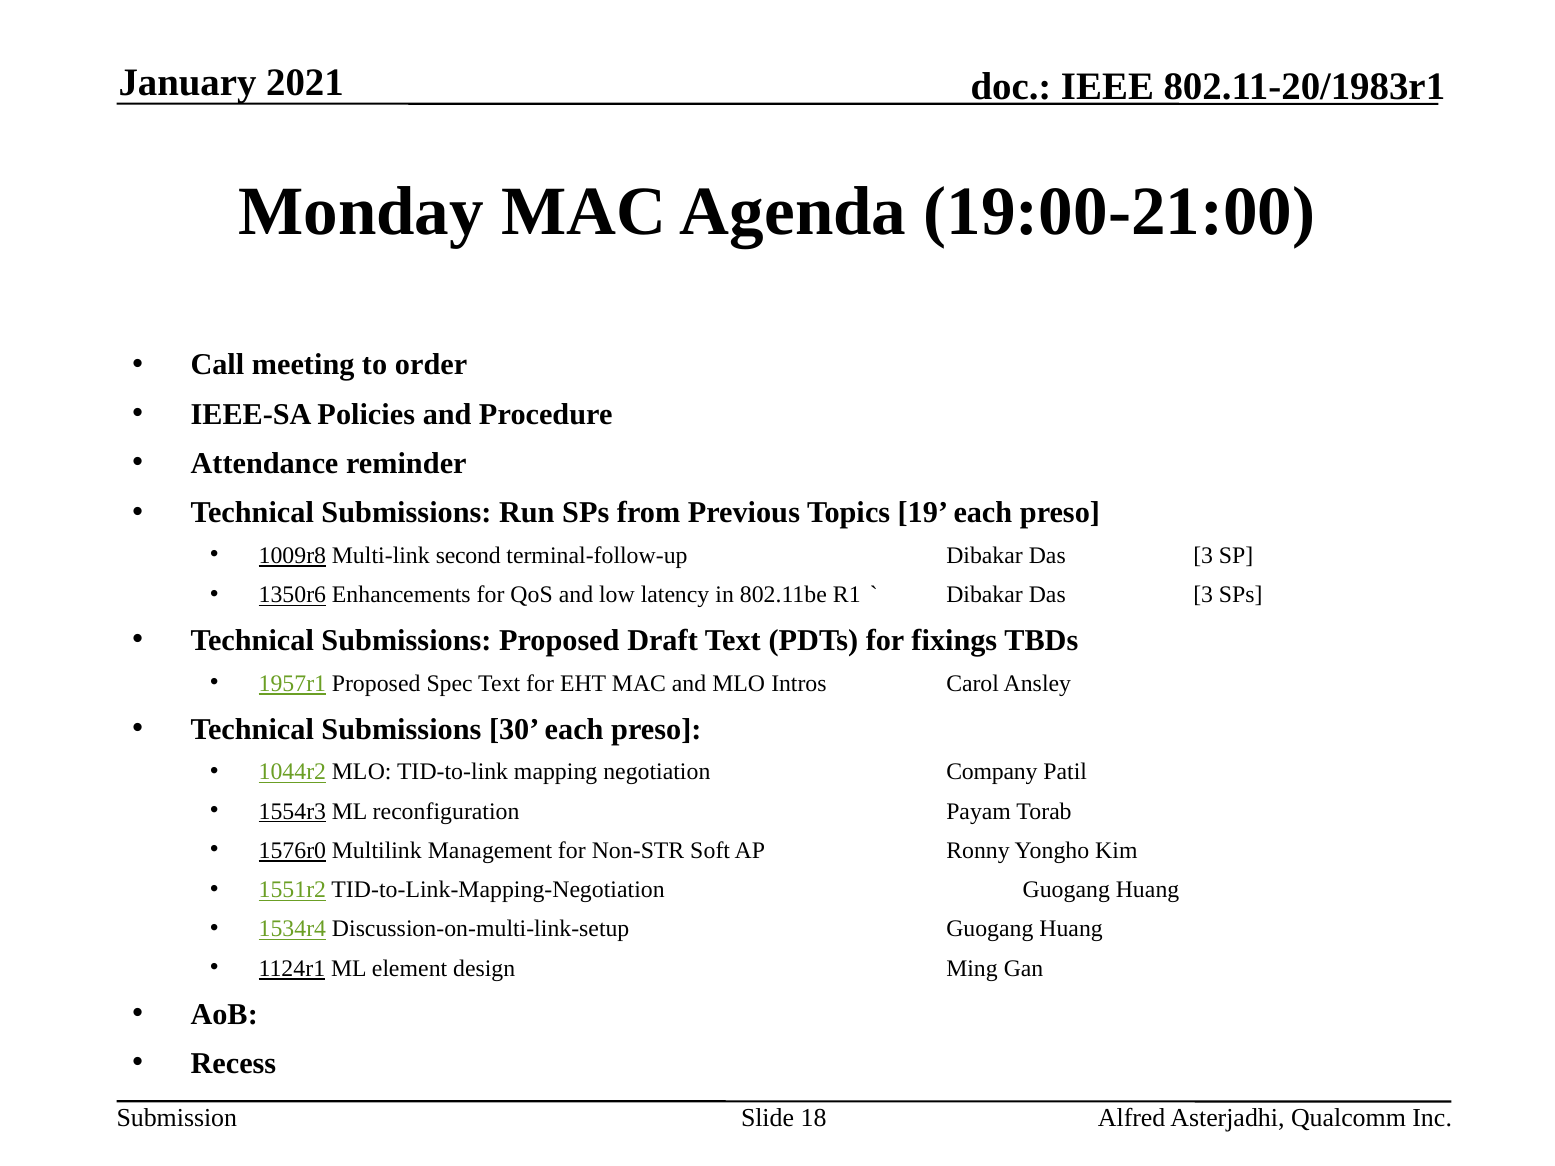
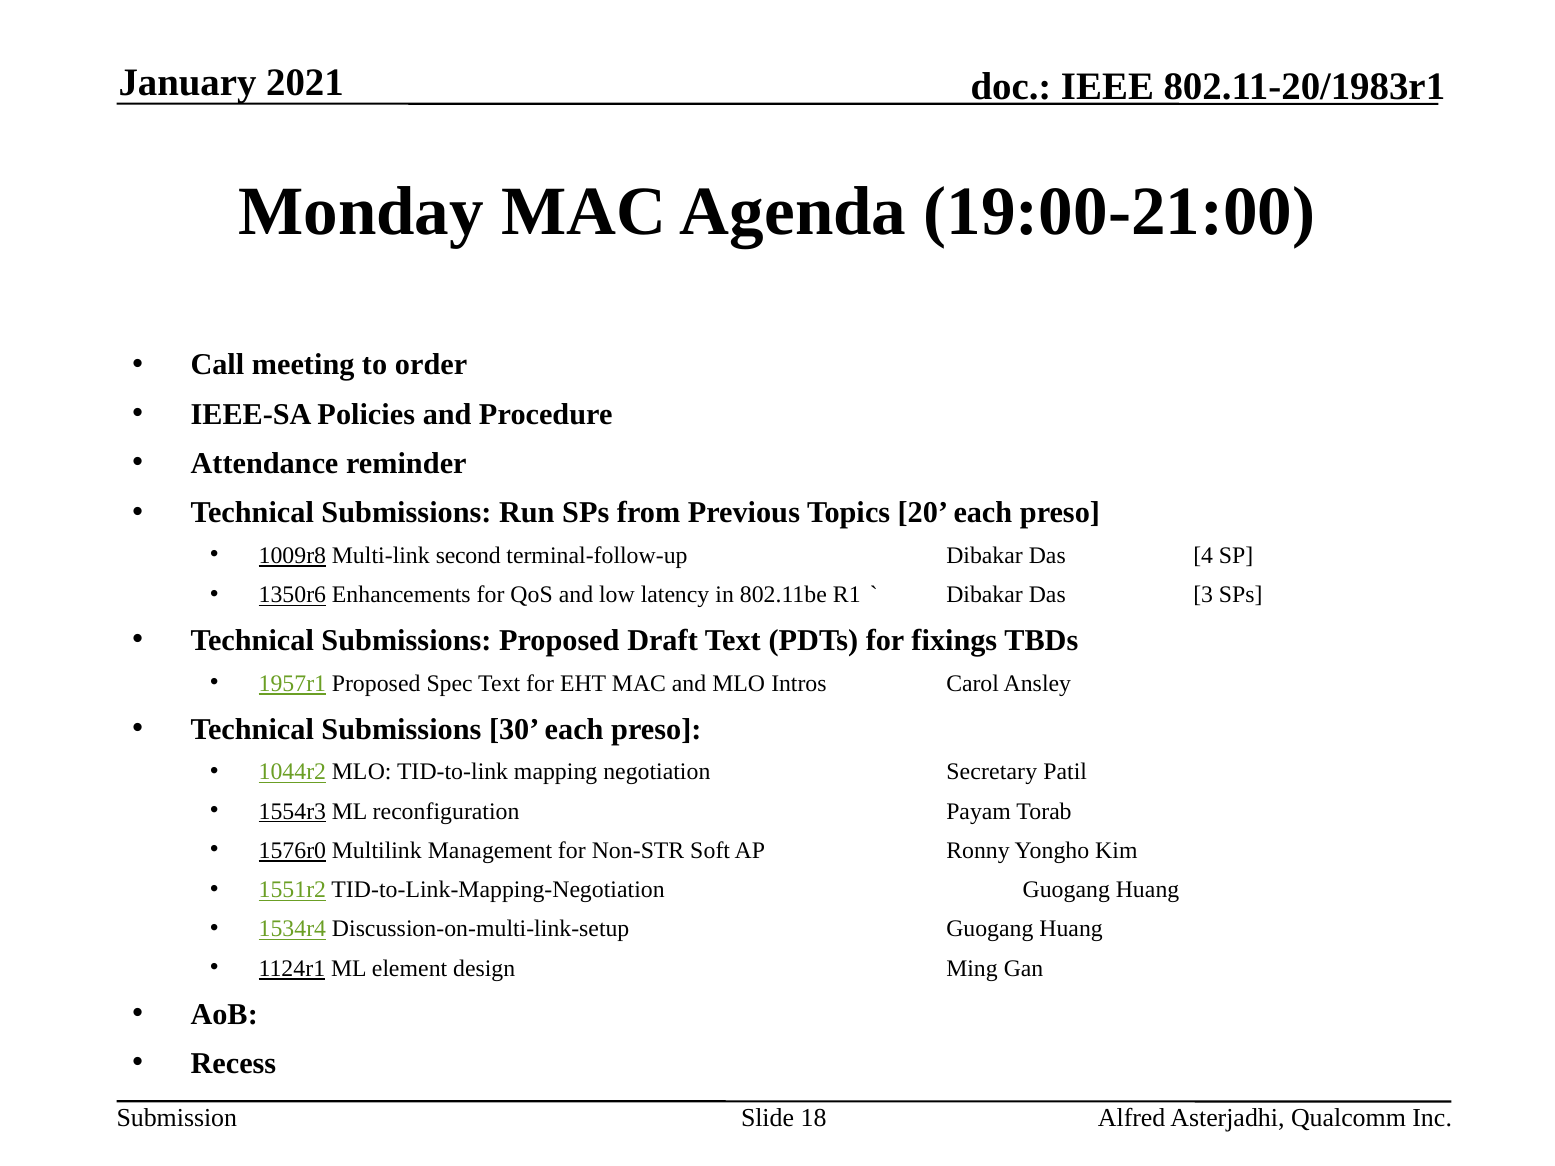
19: 19 -> 20
terminal-follow-up Dibakar Das 3: 3 -> 4
Company: Company -> Secretary
